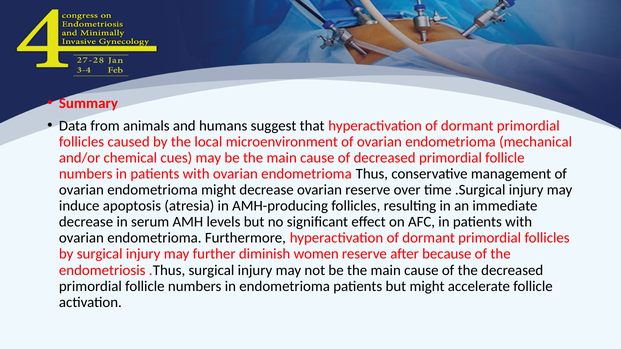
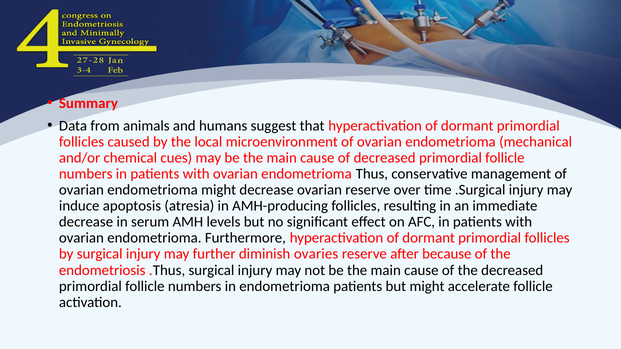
women: women -> ovaries
